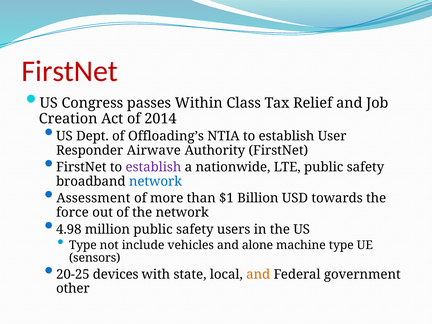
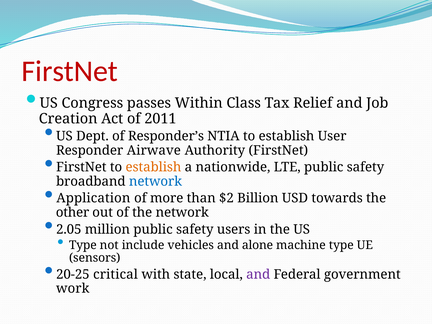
2014: 2014 -> 2011
Offloading’s: Offloading’s -> Responder’s
establish at (153, 167) colour: purple -> orange
Assessment: Assessment -> Application
$1: $1 -> $2
force: force -> other
4.98: 4.98 -> 2.05
devices: devices -> critical
and at (258, 274) colour: orange -> purple
other: other -> work
